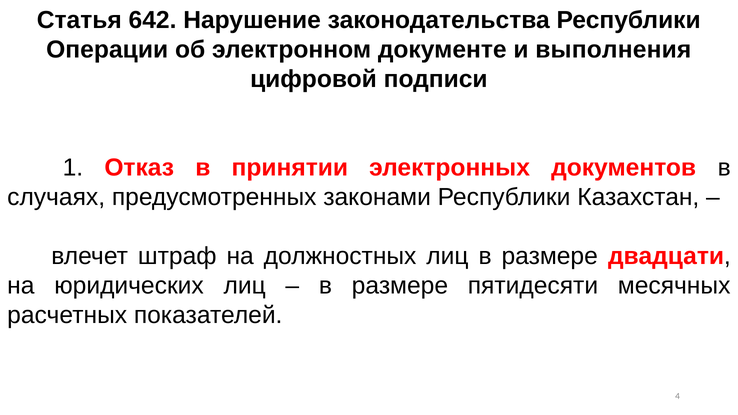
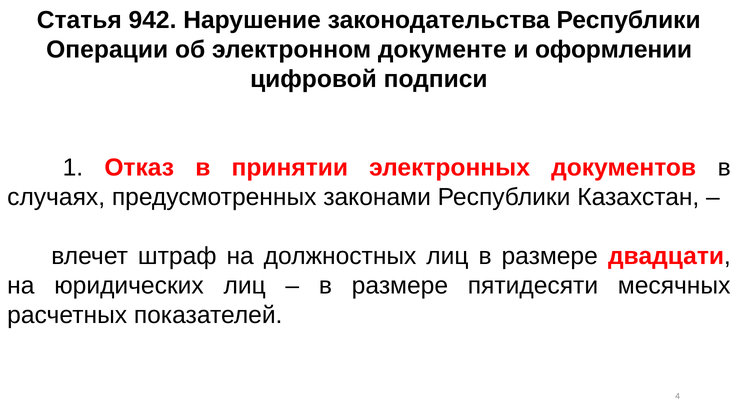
642: 642 -> 942
выполнения: выполнения -> оформлении
